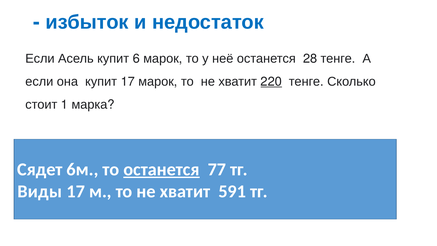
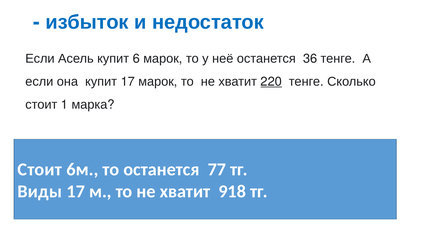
28: 28 -> 36
Сядет at (40, 169): Сядет -> Стоит
останется at (162, 169) underline: present -> none
591: 591 -> 918
